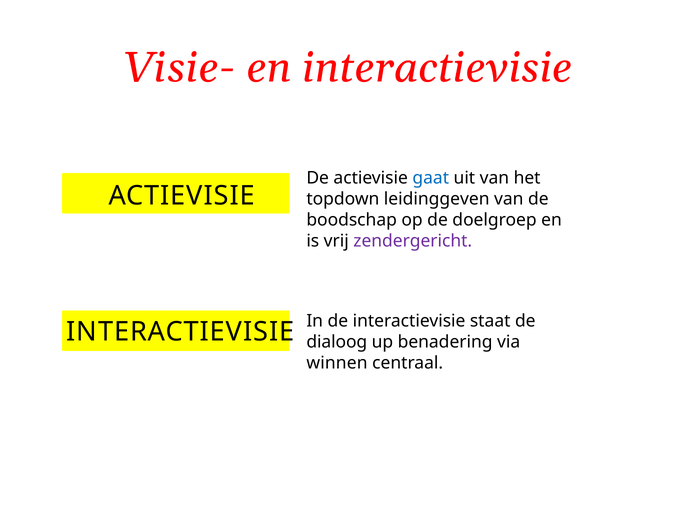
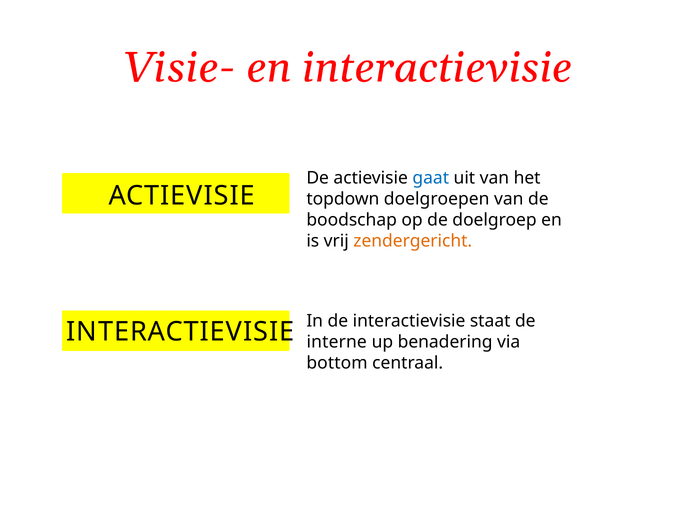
leidinggeven: leidinggeven -> doelgroepen
zendergericht colour: purple -> orange
dialoog: dialoog -> interne
winnen: winnen -> bottom
